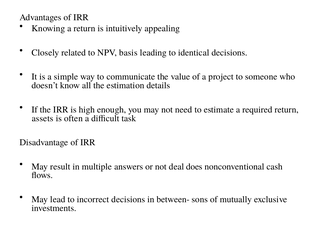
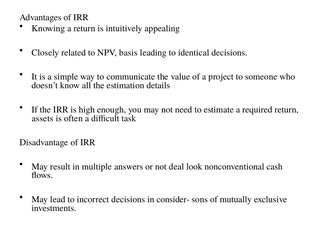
does: does -> look
between-: between- -> consider-
